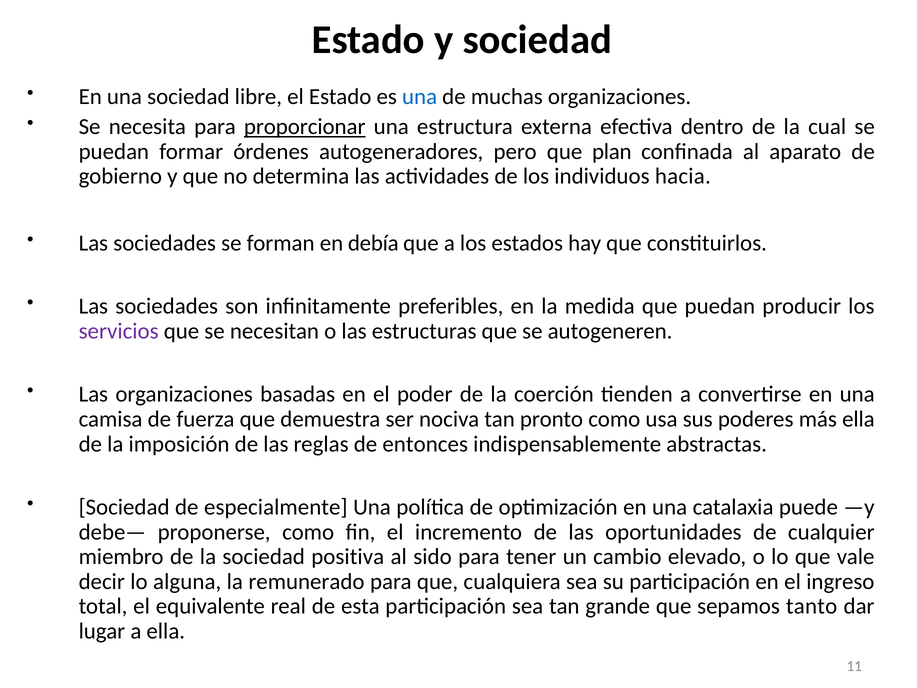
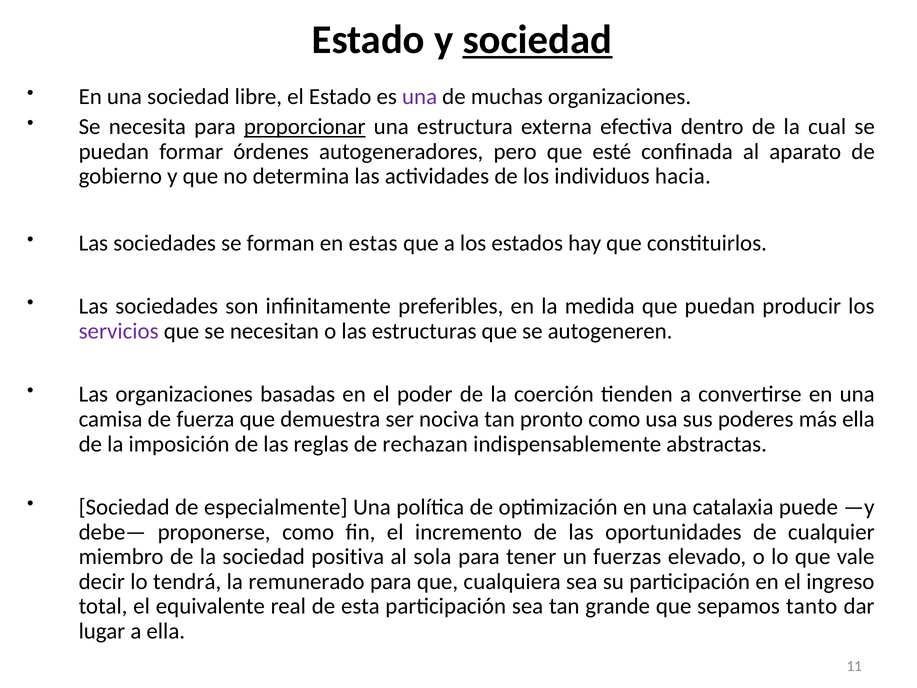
sociedad at (537, 40) underline: none -> present
una at (420, 97) colour: blue -> purple
plan: plan -> esté
debía: debía -> estas
entonces: entonces -> rechazan
sido: sido -> sola
cambio: cambio -> fuerzas
alguna: alguna -> tendrá
